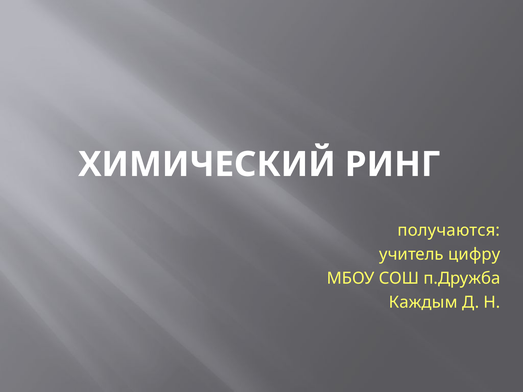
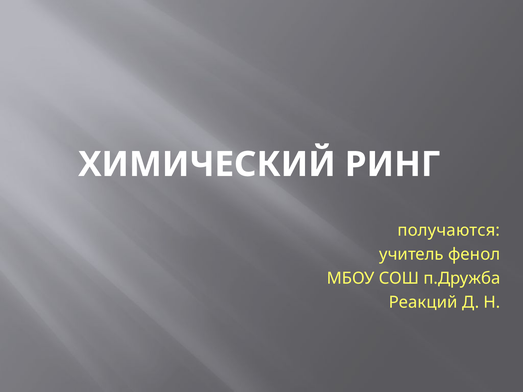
цифру: цифру -> фенол
Каждым: Каждым -> Реакций
